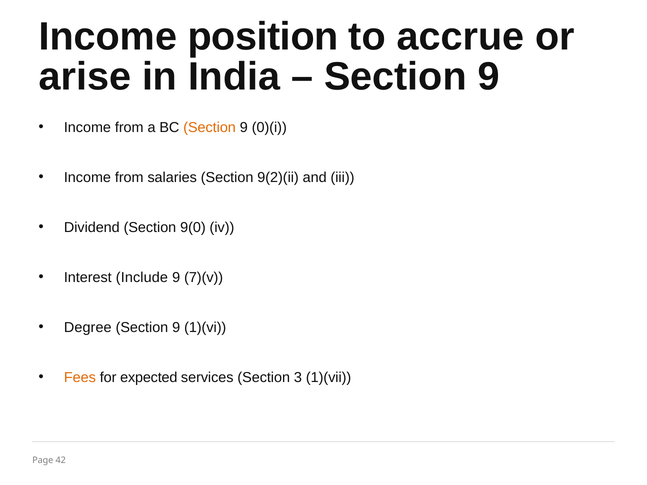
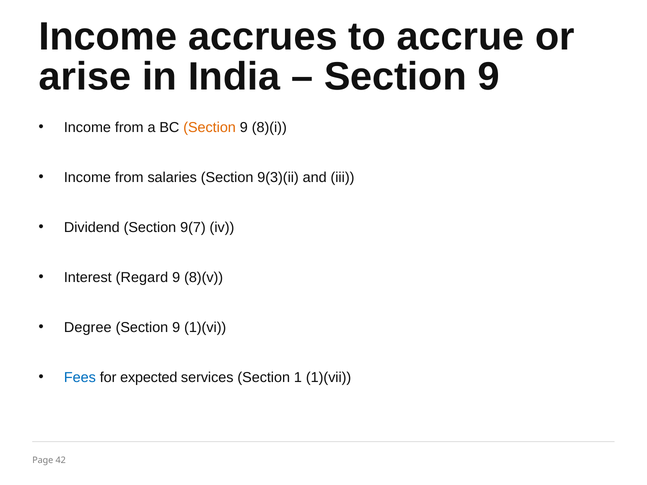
position: position -> accrues
0)(i: 0)(i -> 8)(i
9(2)(ii: 9(2)(ii -> 9(3)(ii
9(0: 9(0 -> 9(7
Include: Include -> Regard
7)(v: 7)(v -> 8)(v
Fees colour: orange -> blue
3: 3 -> 1
